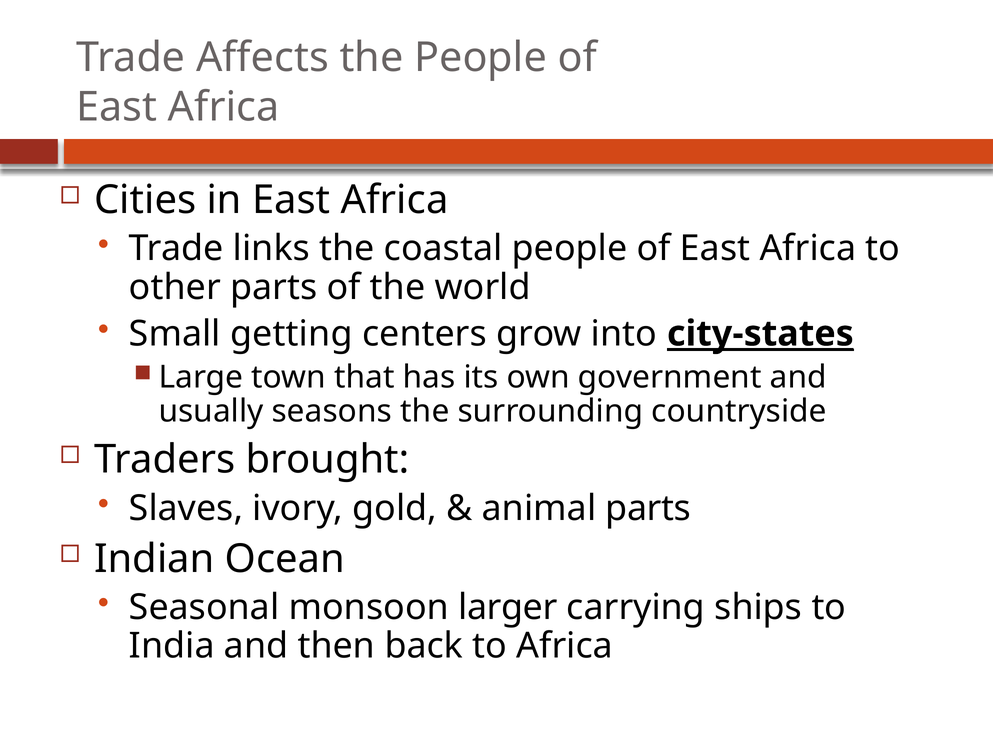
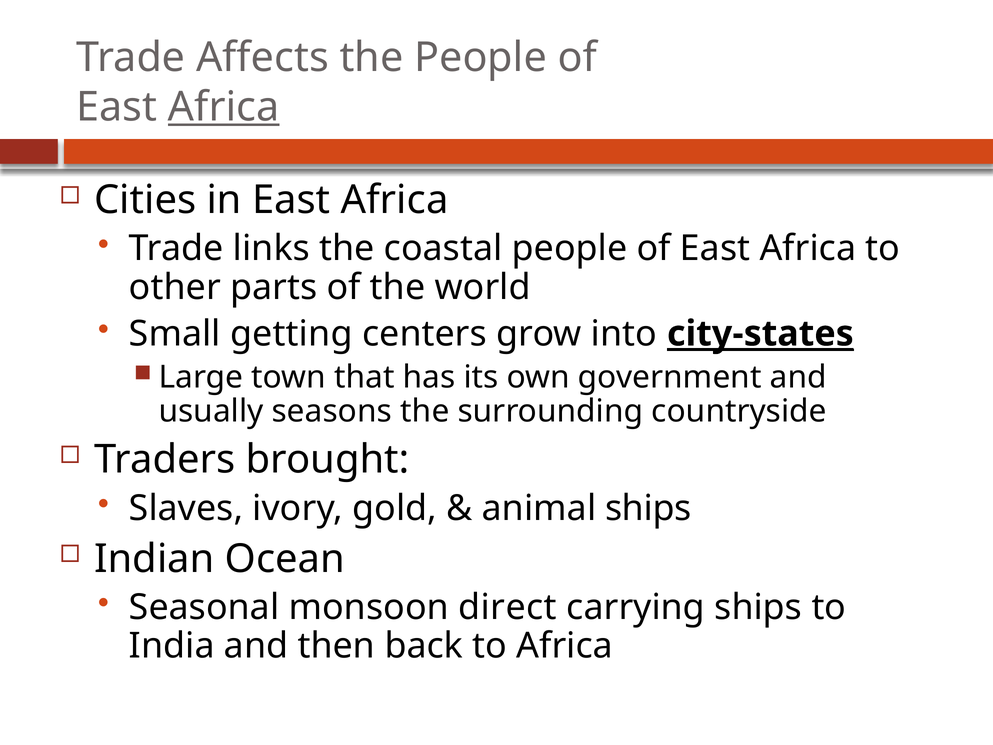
Africa at (224, 107) underline: none -> present
animal parts: parts -> ships
larger: larger -> direct
